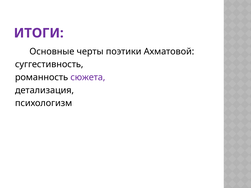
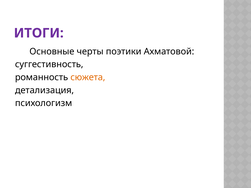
сюжета colour: purple -> orange
